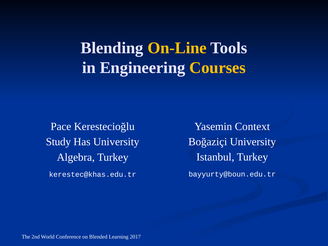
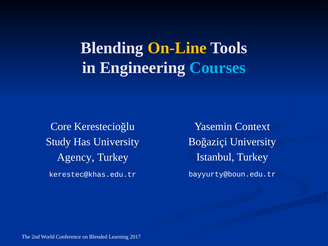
Courses colour: yellow -> light blue
Pace: Pace -> Core
Algebra: Algebra -> Agency
